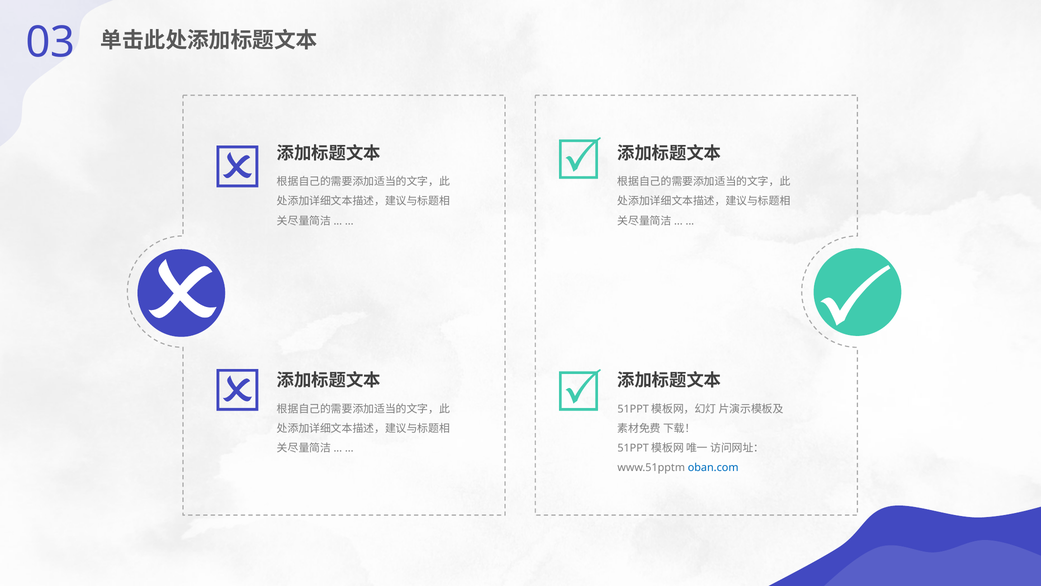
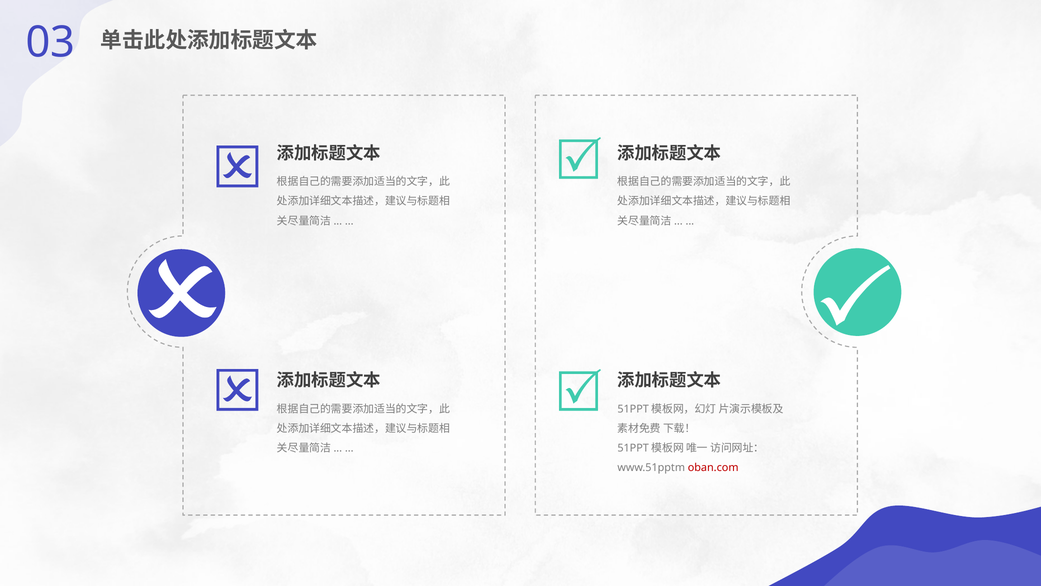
oban.com colour: blue -> red
